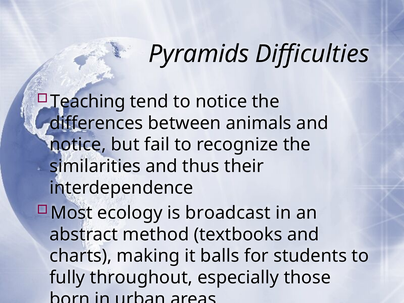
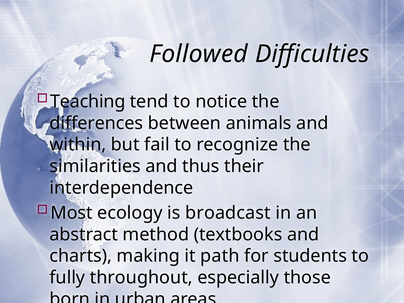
Pyramids: Pyramids -> Followed
notice at (78, 145): notice -> within
balls: balls -> path
